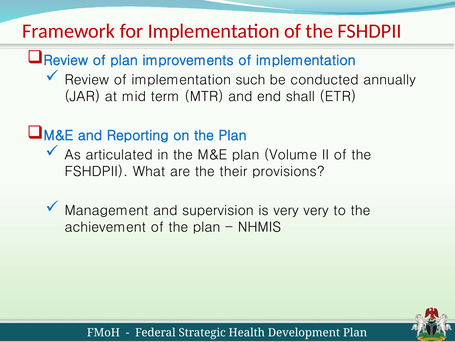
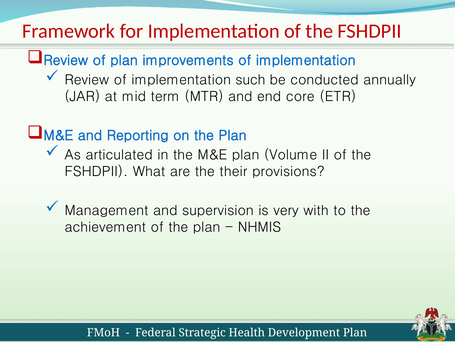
shall: shall -> core
very very: very -> with
